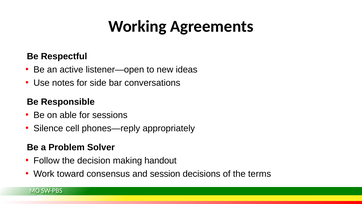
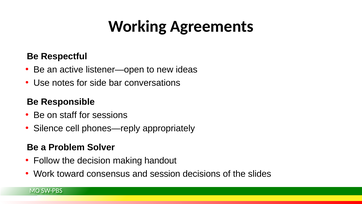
able: able -> staff
terms: terms -> slides
